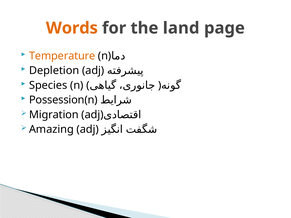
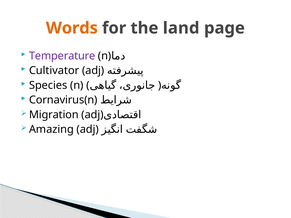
Temperature colour: orange -> purple
Depletion: Depletion -> Cultivator
Possession(n: Possession(n -> Cornavirus(n
